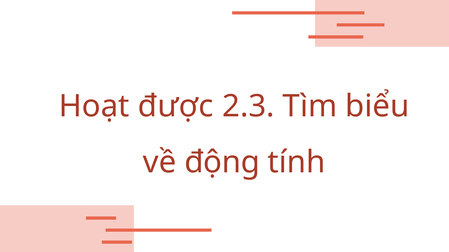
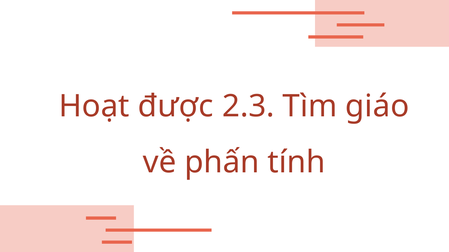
biểu: biểu -> giáo
động: động -> phấn
